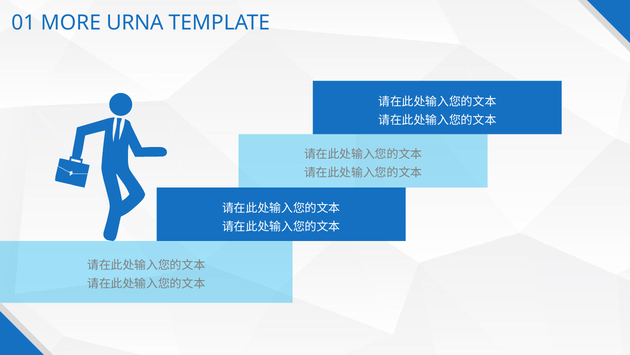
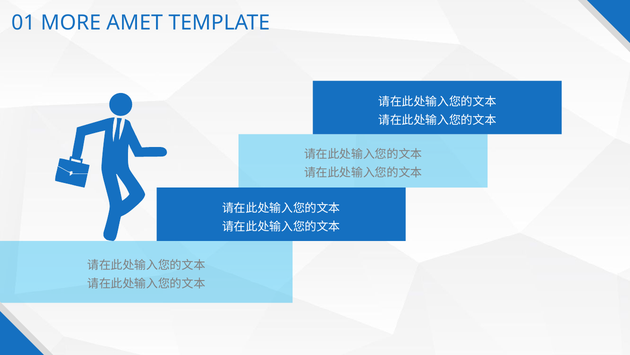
URNA: URNA -> AMET
